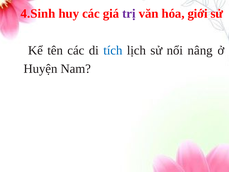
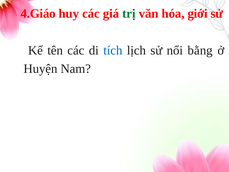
4.Sinh: 4.Sinh -> 4.Giáo
trị colour: purple -> green
nâng: nâng -> bằng
